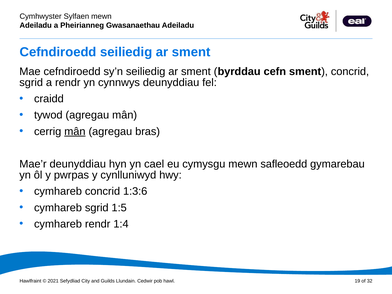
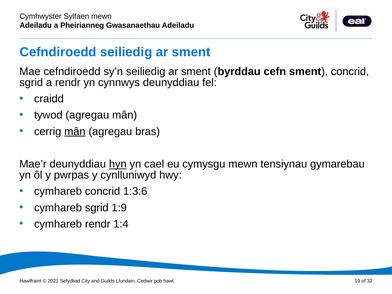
hyn underline: none -> present
safleoedd: safleoedd -> tensiynau
1:5: 1:5 -> 1:9
